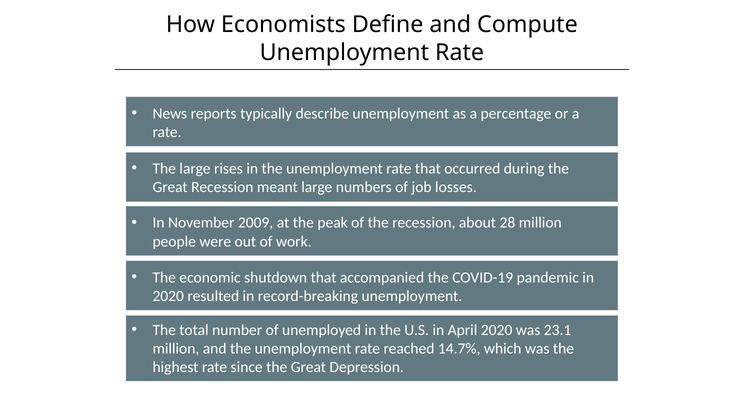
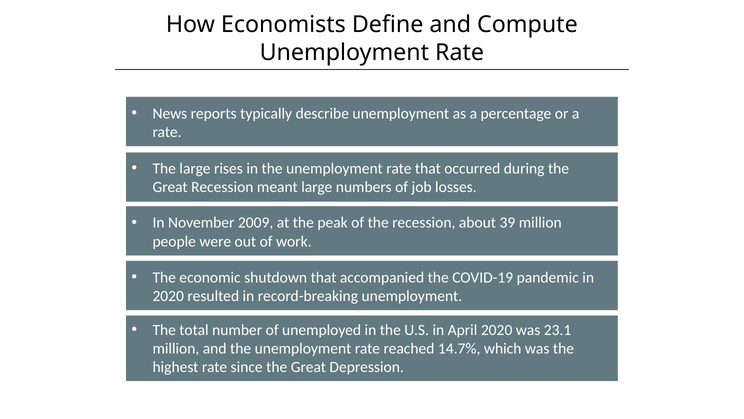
28: 28 -> 39
